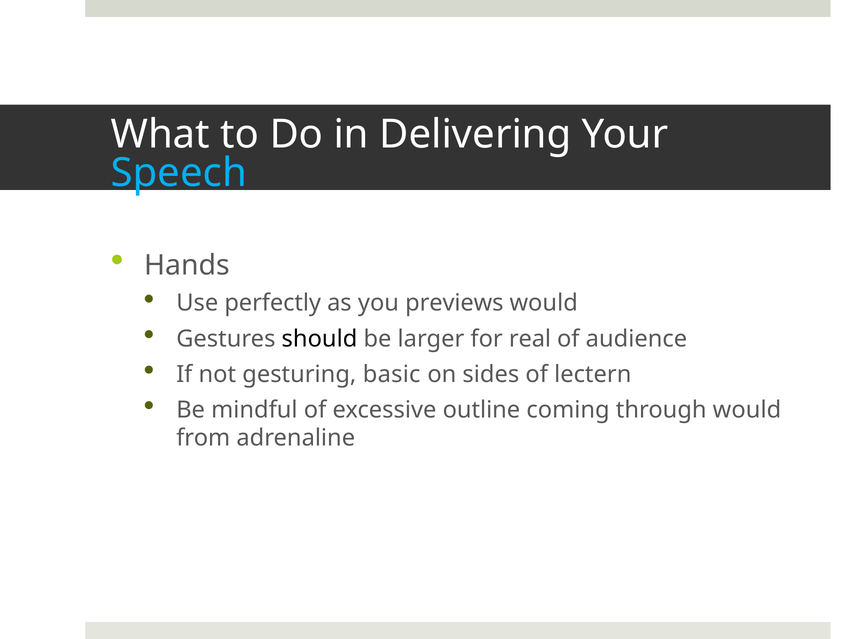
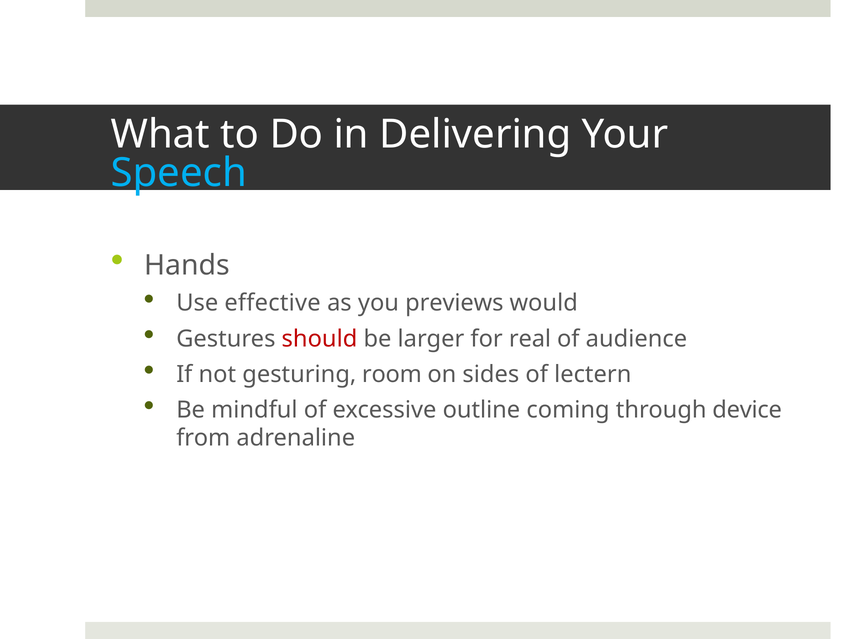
perfectly: perfectly -> effective
should colour: black -> red
basic: basic -> room
through would: would -> device
